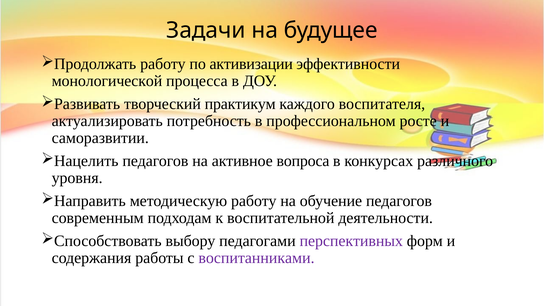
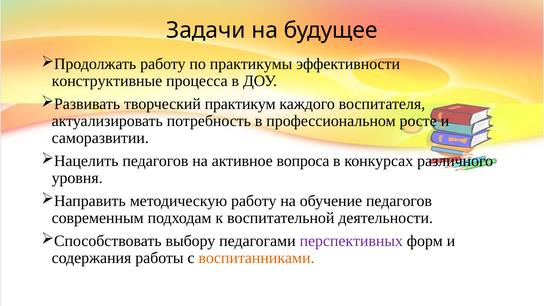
активизации: активизации -> практикумы
монологической: монологической -> конструктивные
воспитанниками colour: purple -> orange
